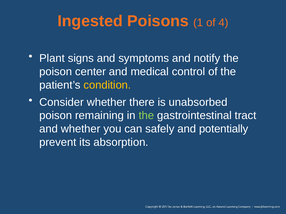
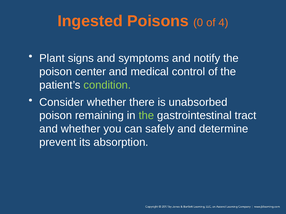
1: 1 -> 0
condition colour: yellow -> light green
potentially: potentially -> determine
